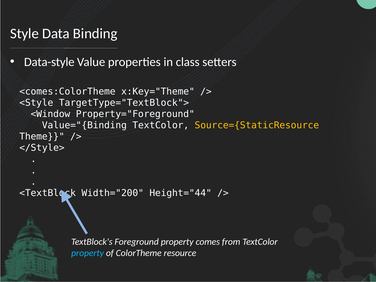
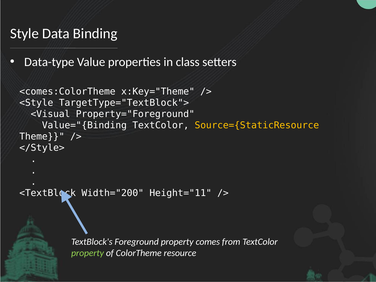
Data-style: Data-style -> Data-type
<Window: <Window -> <Visual
Height="44: Height="44 -> Height="11
property at (88, 253) colour: light blue -> light green
